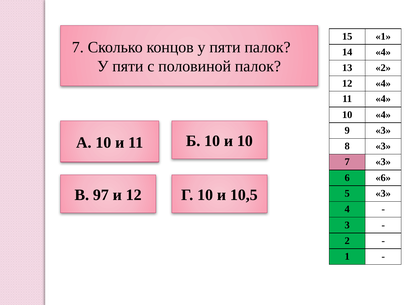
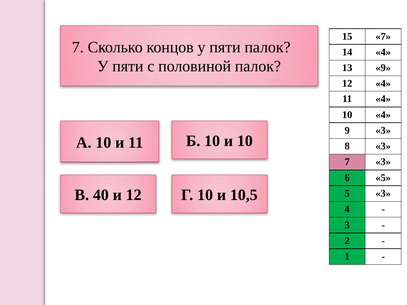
15 1: 1 -> 7
13 2: 2 -> 9
6 6: 6 -> 5
97: 97 -> 40
